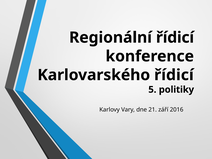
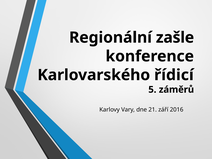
Regionální řídicí: řídicí -> zašle
politiky: politiky -> záměrů
